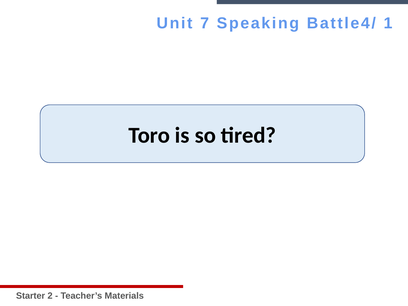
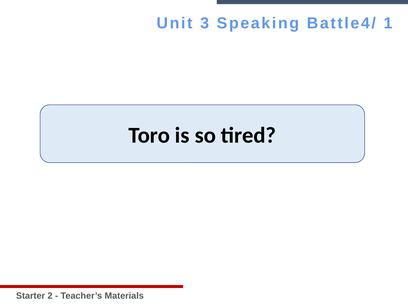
7: 7 -> 3
